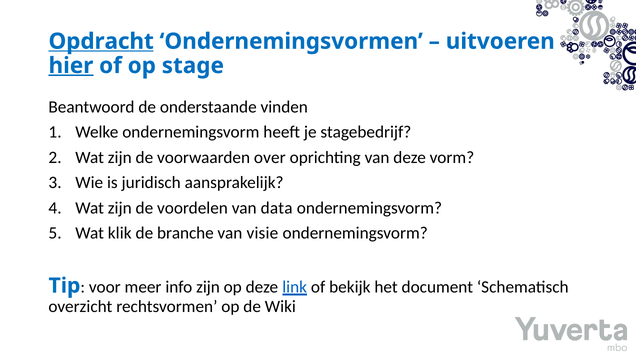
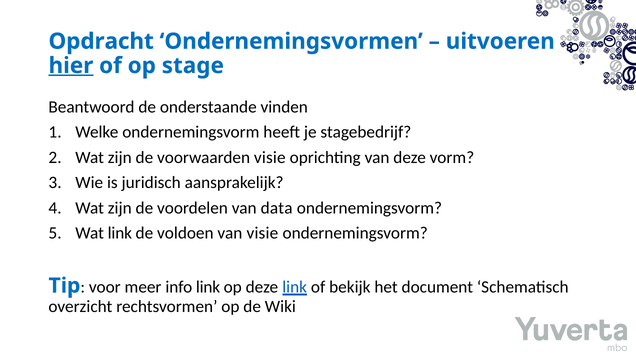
Opdracht underline: present -> none
voorwaarden over: over -> visie
Wat klik: klik -> link
branche: branche -> voldoen
info zijn: zijn -> link
